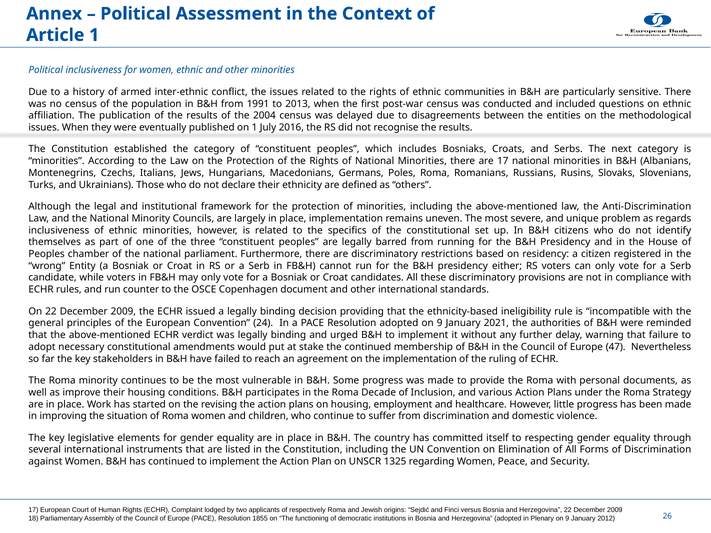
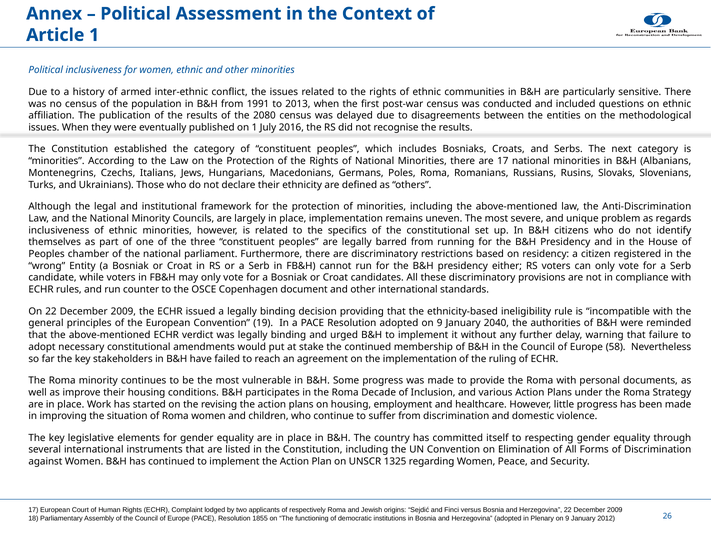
2004: 2004 -> 2080
24: 24 -> 19
2021: 2021 -> 2040
47: 47 -> 58
